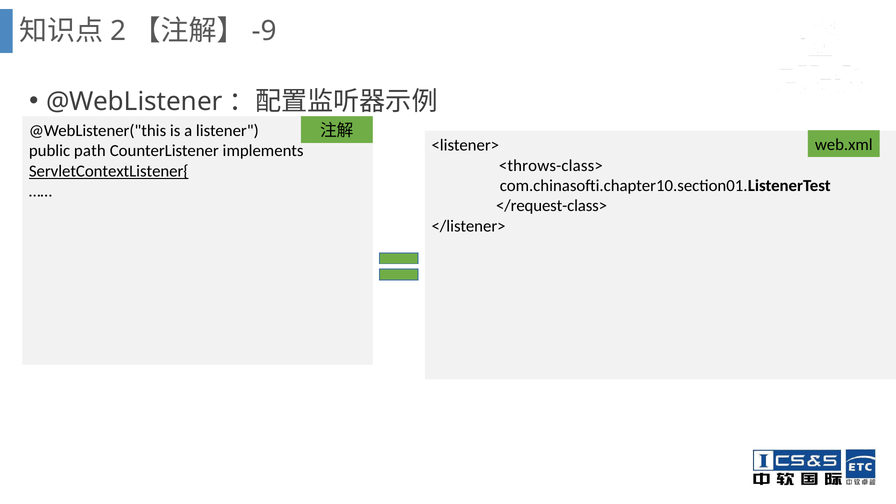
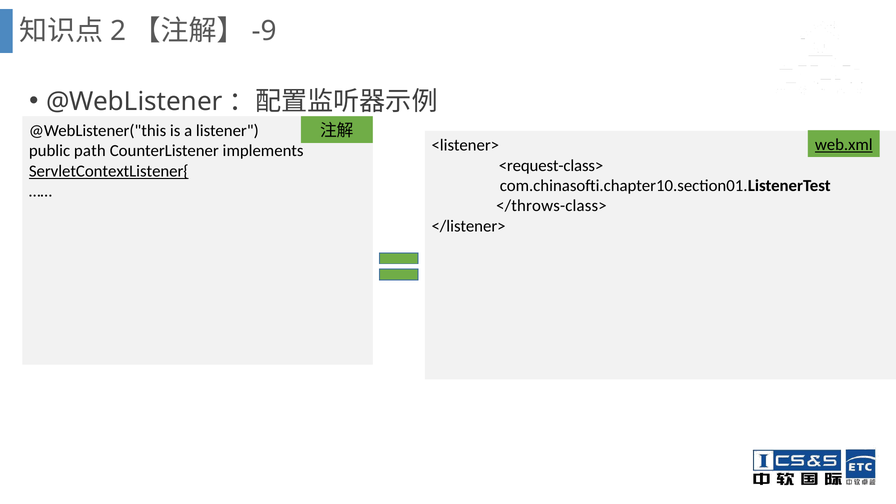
web.xml underline: none -> present
<throws-class>: <throws-class> -> <request-class>
</request-class>: </request-class> -> </throws-class>
